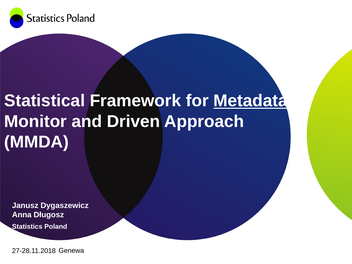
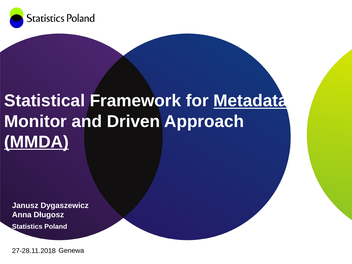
MMDA underline: none -> present
